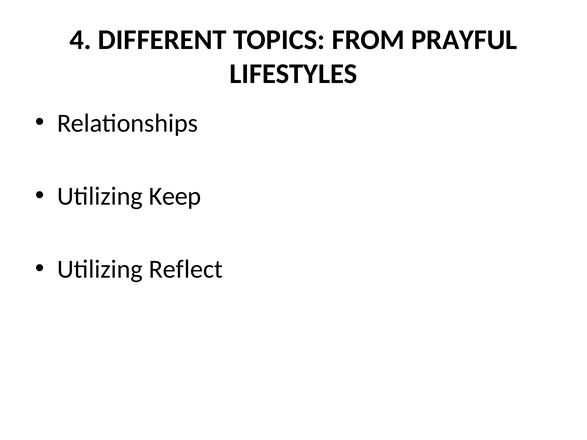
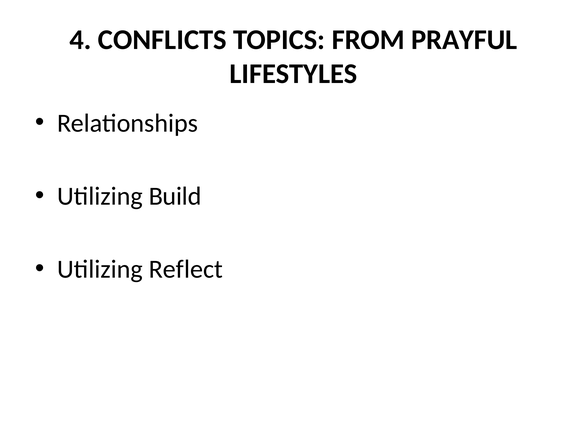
DIFFERENT: DIFFERENT -> CONFLICTS
Keep: Keep -> Build
